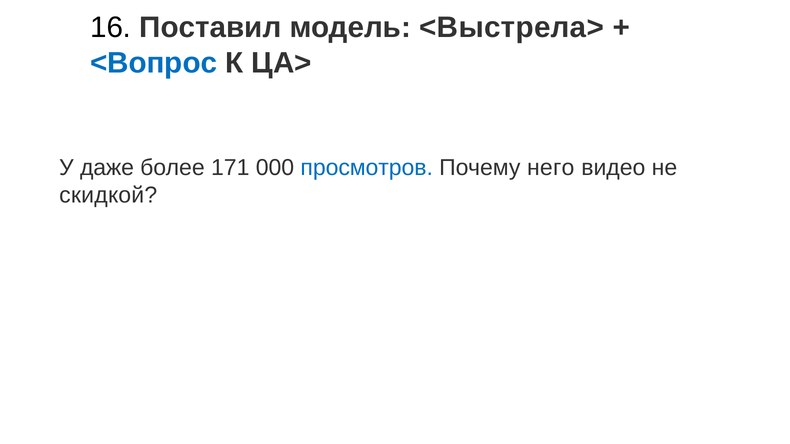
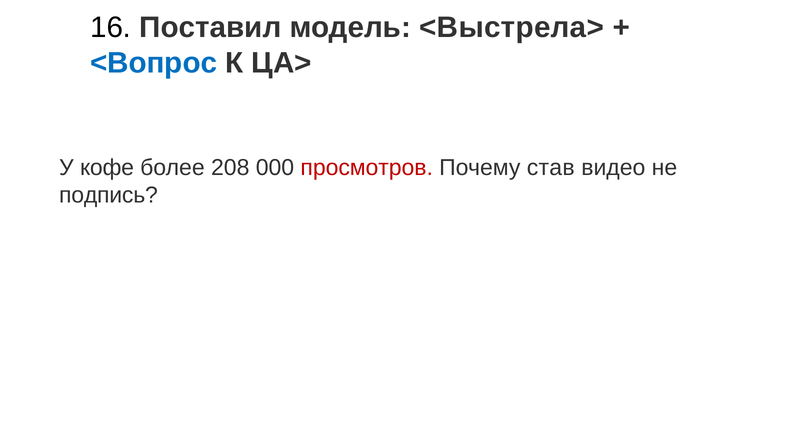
даже: даже -> кофе
171: 171 -> 208
просмотров colour: blue -> red
него: него -> став
скидкой: скидкой -> подпись
